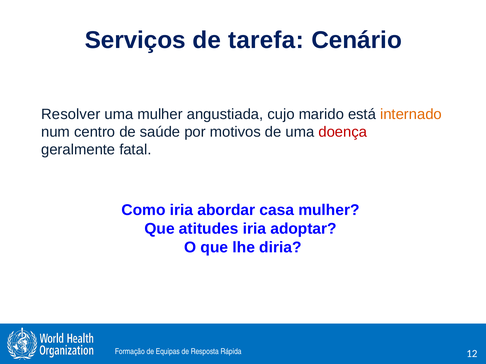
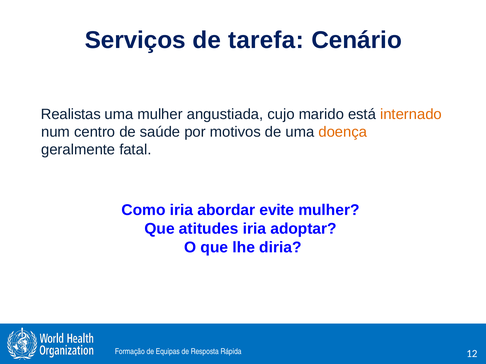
Resolver: Resolver -> Realistas
doença colour: red -> orange
casa: casa -> evite
